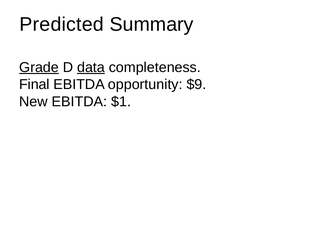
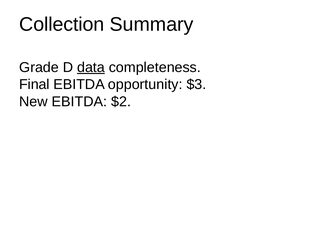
Predicted: Predicted -> Collection
Grade underline: present -> none
$9: $9 -> $3
$1: $1 -> $2
